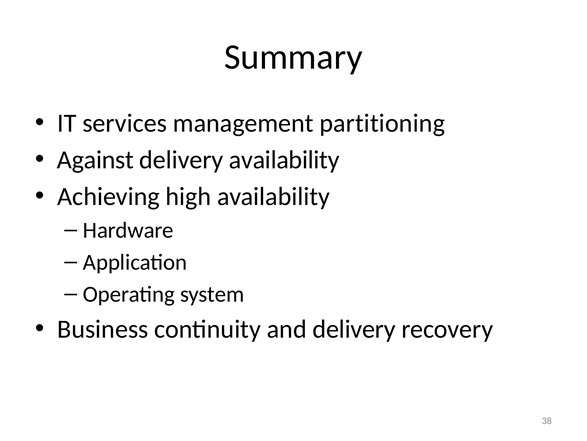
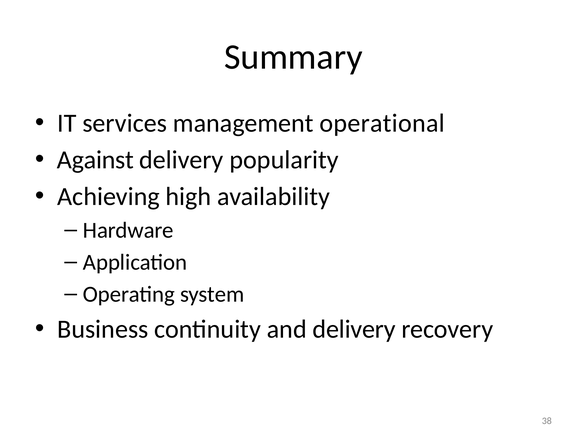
partitioning: partitioning -> operational
delivery availability: availability -> popularity
